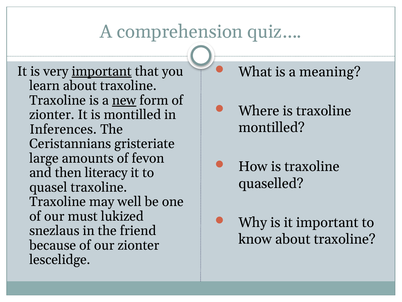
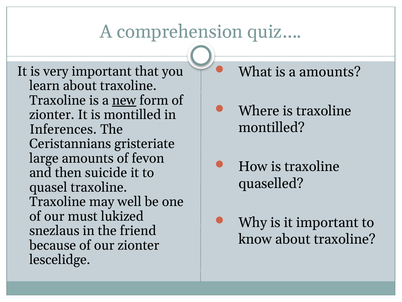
a meaning: meaning -> amounts
important at (102, 71) underline: present -> none
literacy: literacy -> suicide
